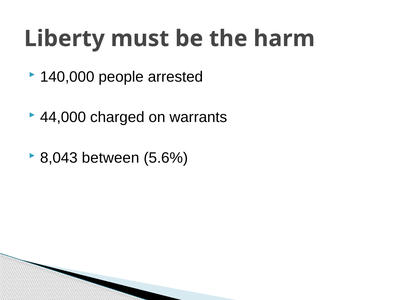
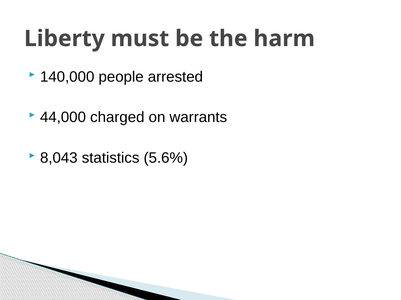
between: between -> statistics
